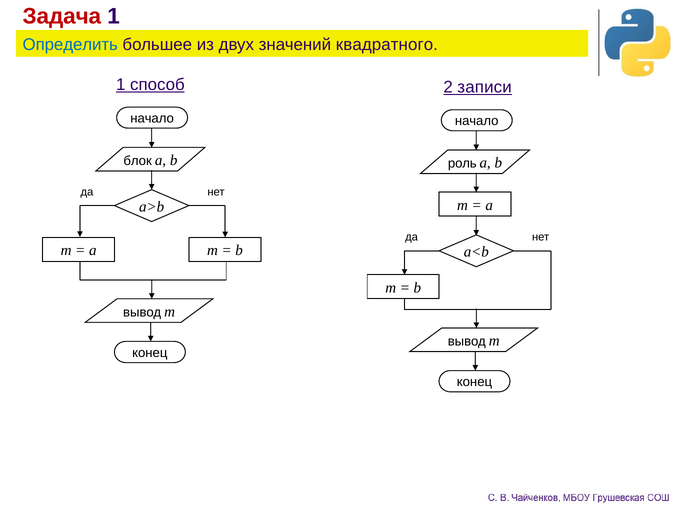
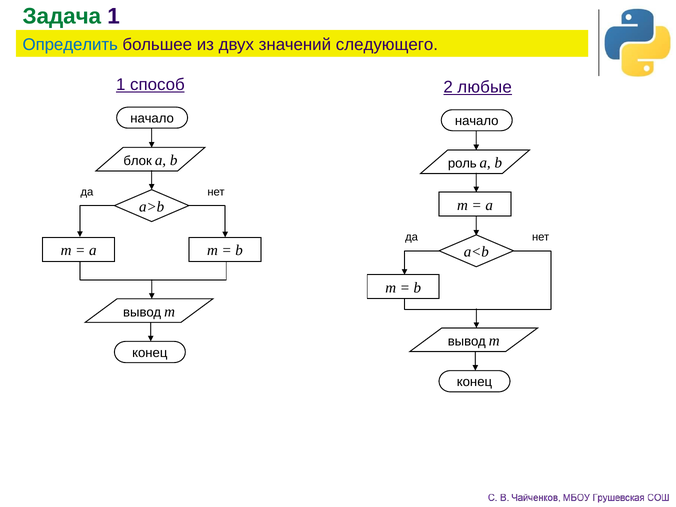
Задача colour: red -> green
квадратного: квадратного -> следующего
записи: записи -> любые
